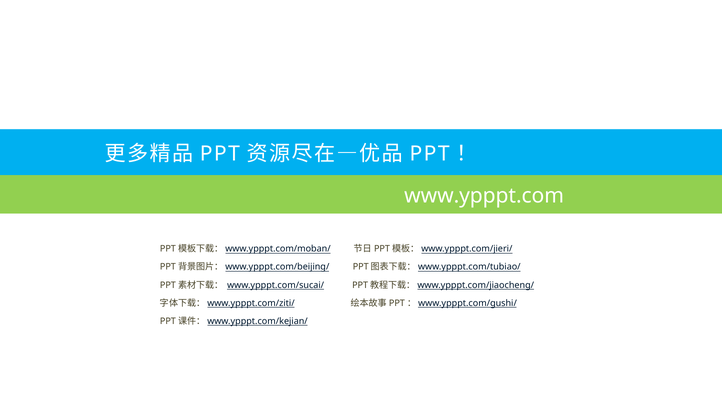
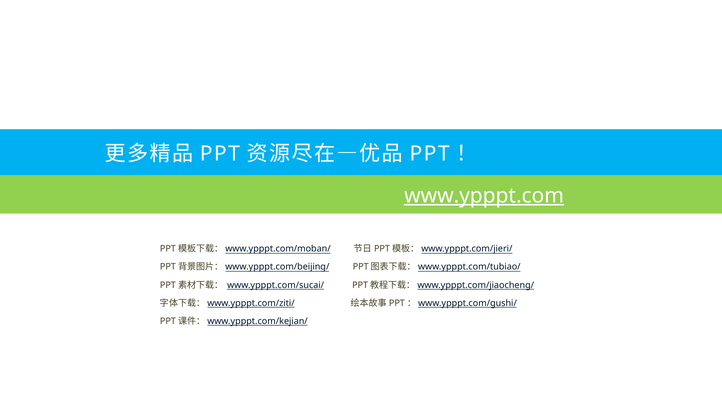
www.ypppt.com underline: none -> present
